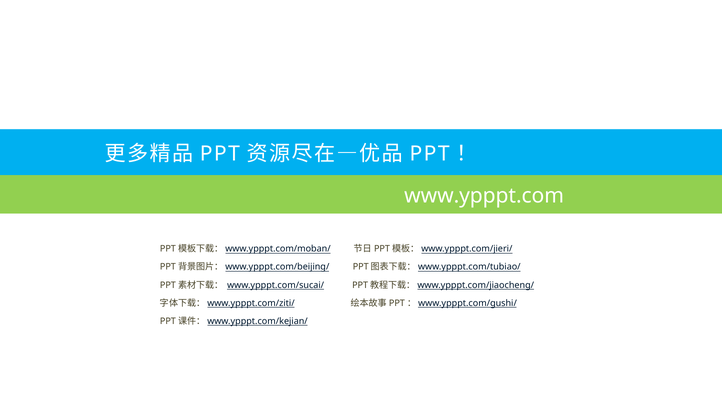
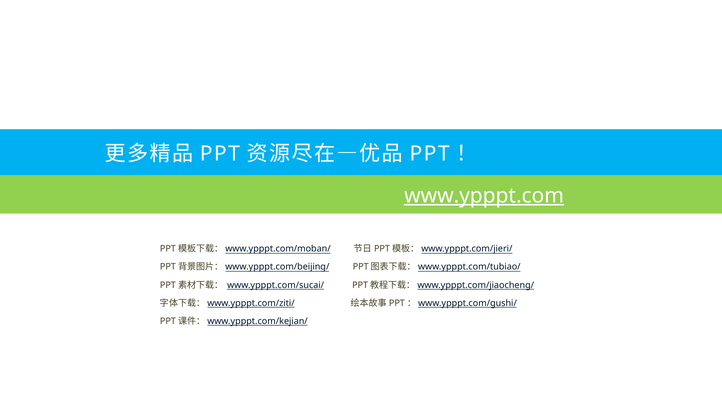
www.ypppt.com underline: none -> present
